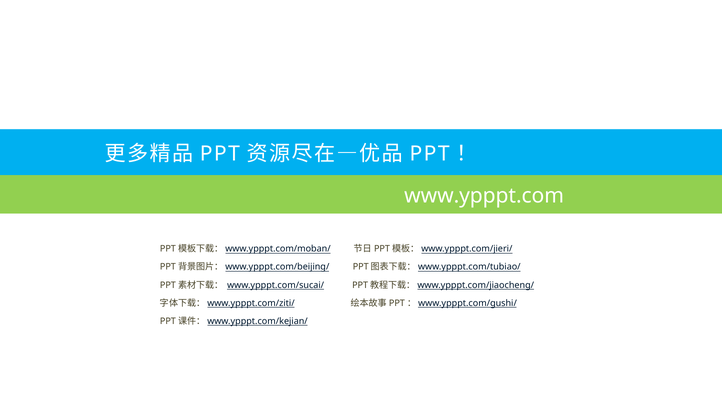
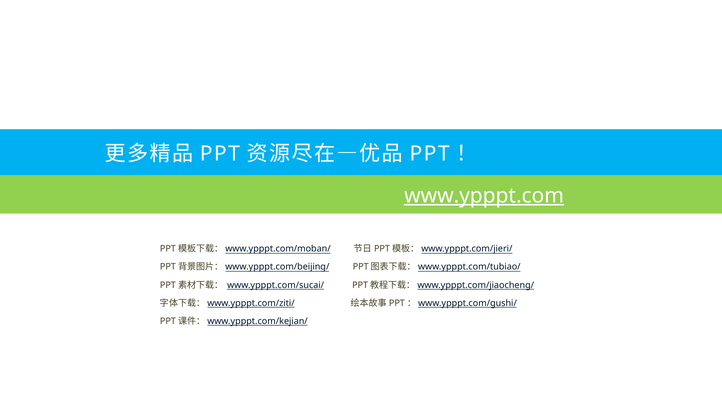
www.ypppt.com underline: none -> present
